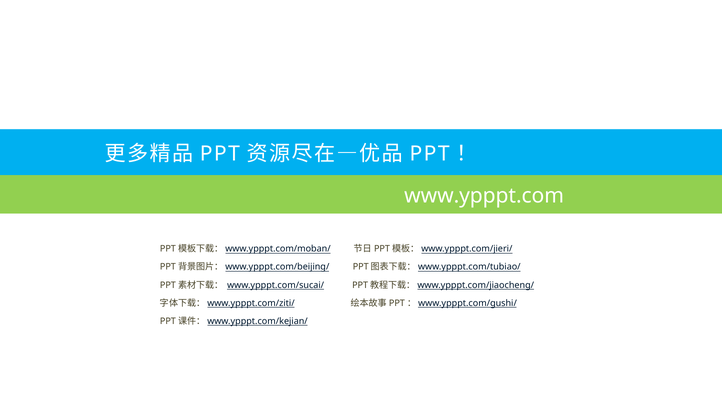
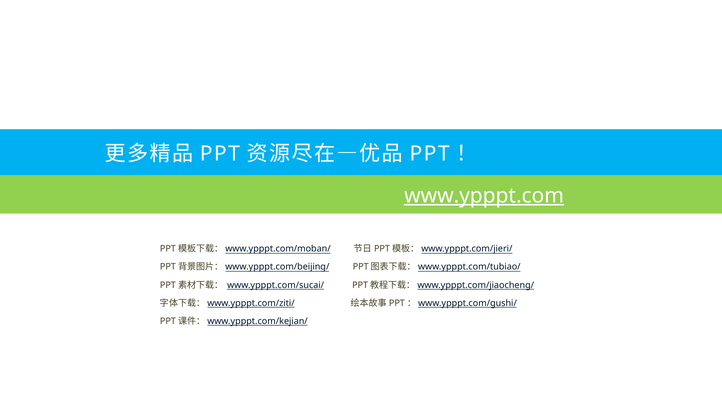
www.ypppt.com underline: none -> present
